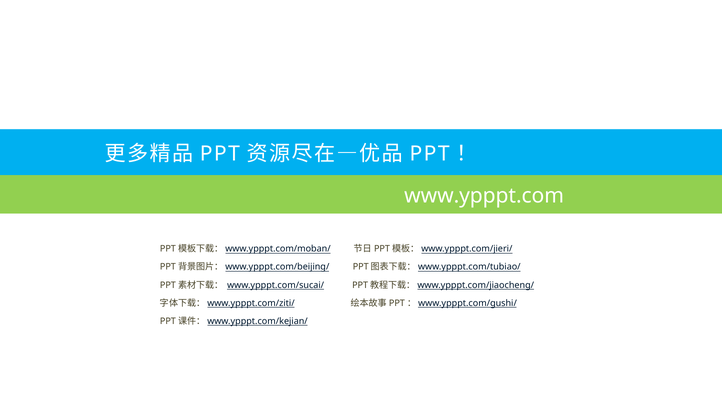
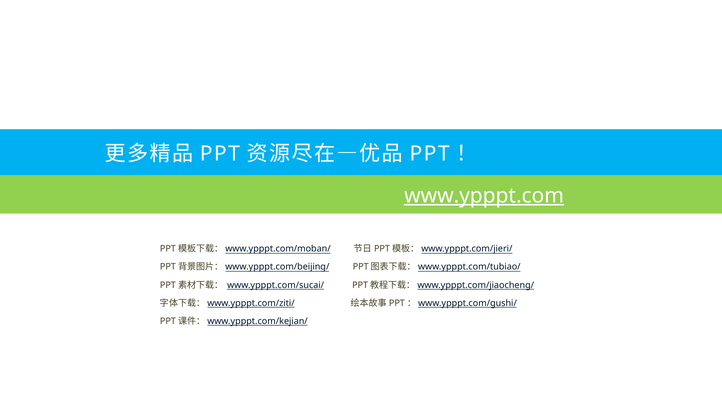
www.ypppt.com underline: none -> present
